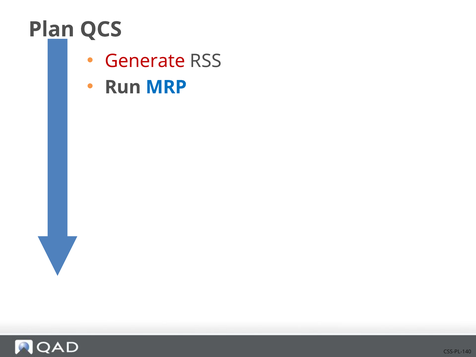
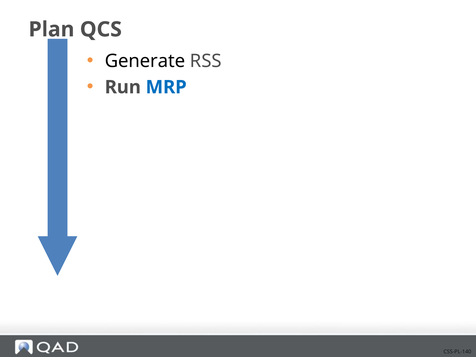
Generate colour: red -> black
